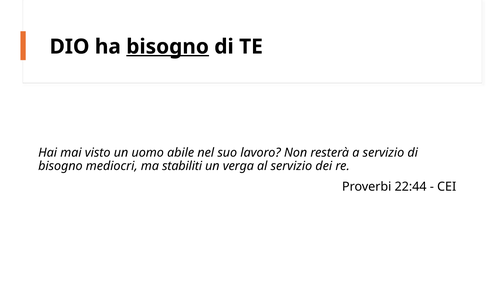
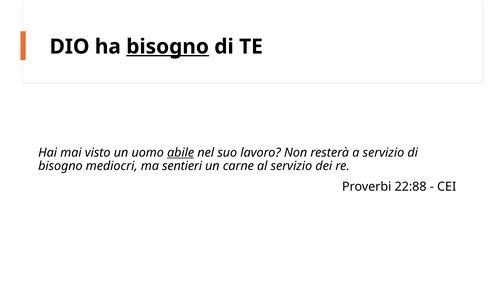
abile underline: none -> present
stabiliti: stabiliti -> sentieri
verga: verga -> carne
22:44: 22:44 -> 22:88
